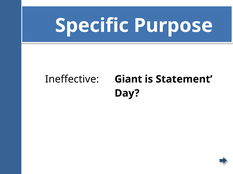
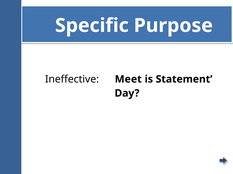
Giant: Giant -> Meet
